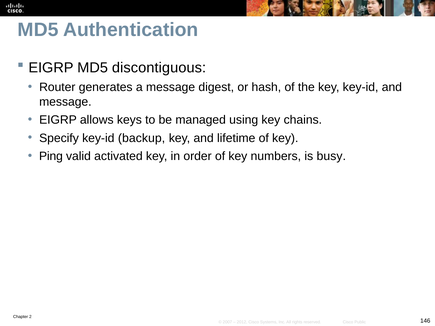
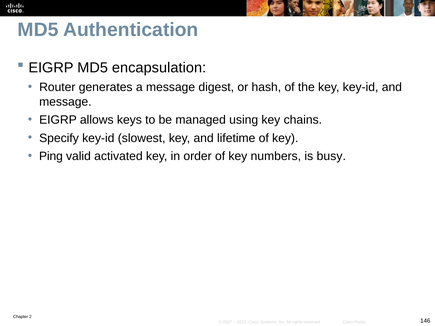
discontiguous: discontiguous -> encapsulation
backup: backup -> slowest
